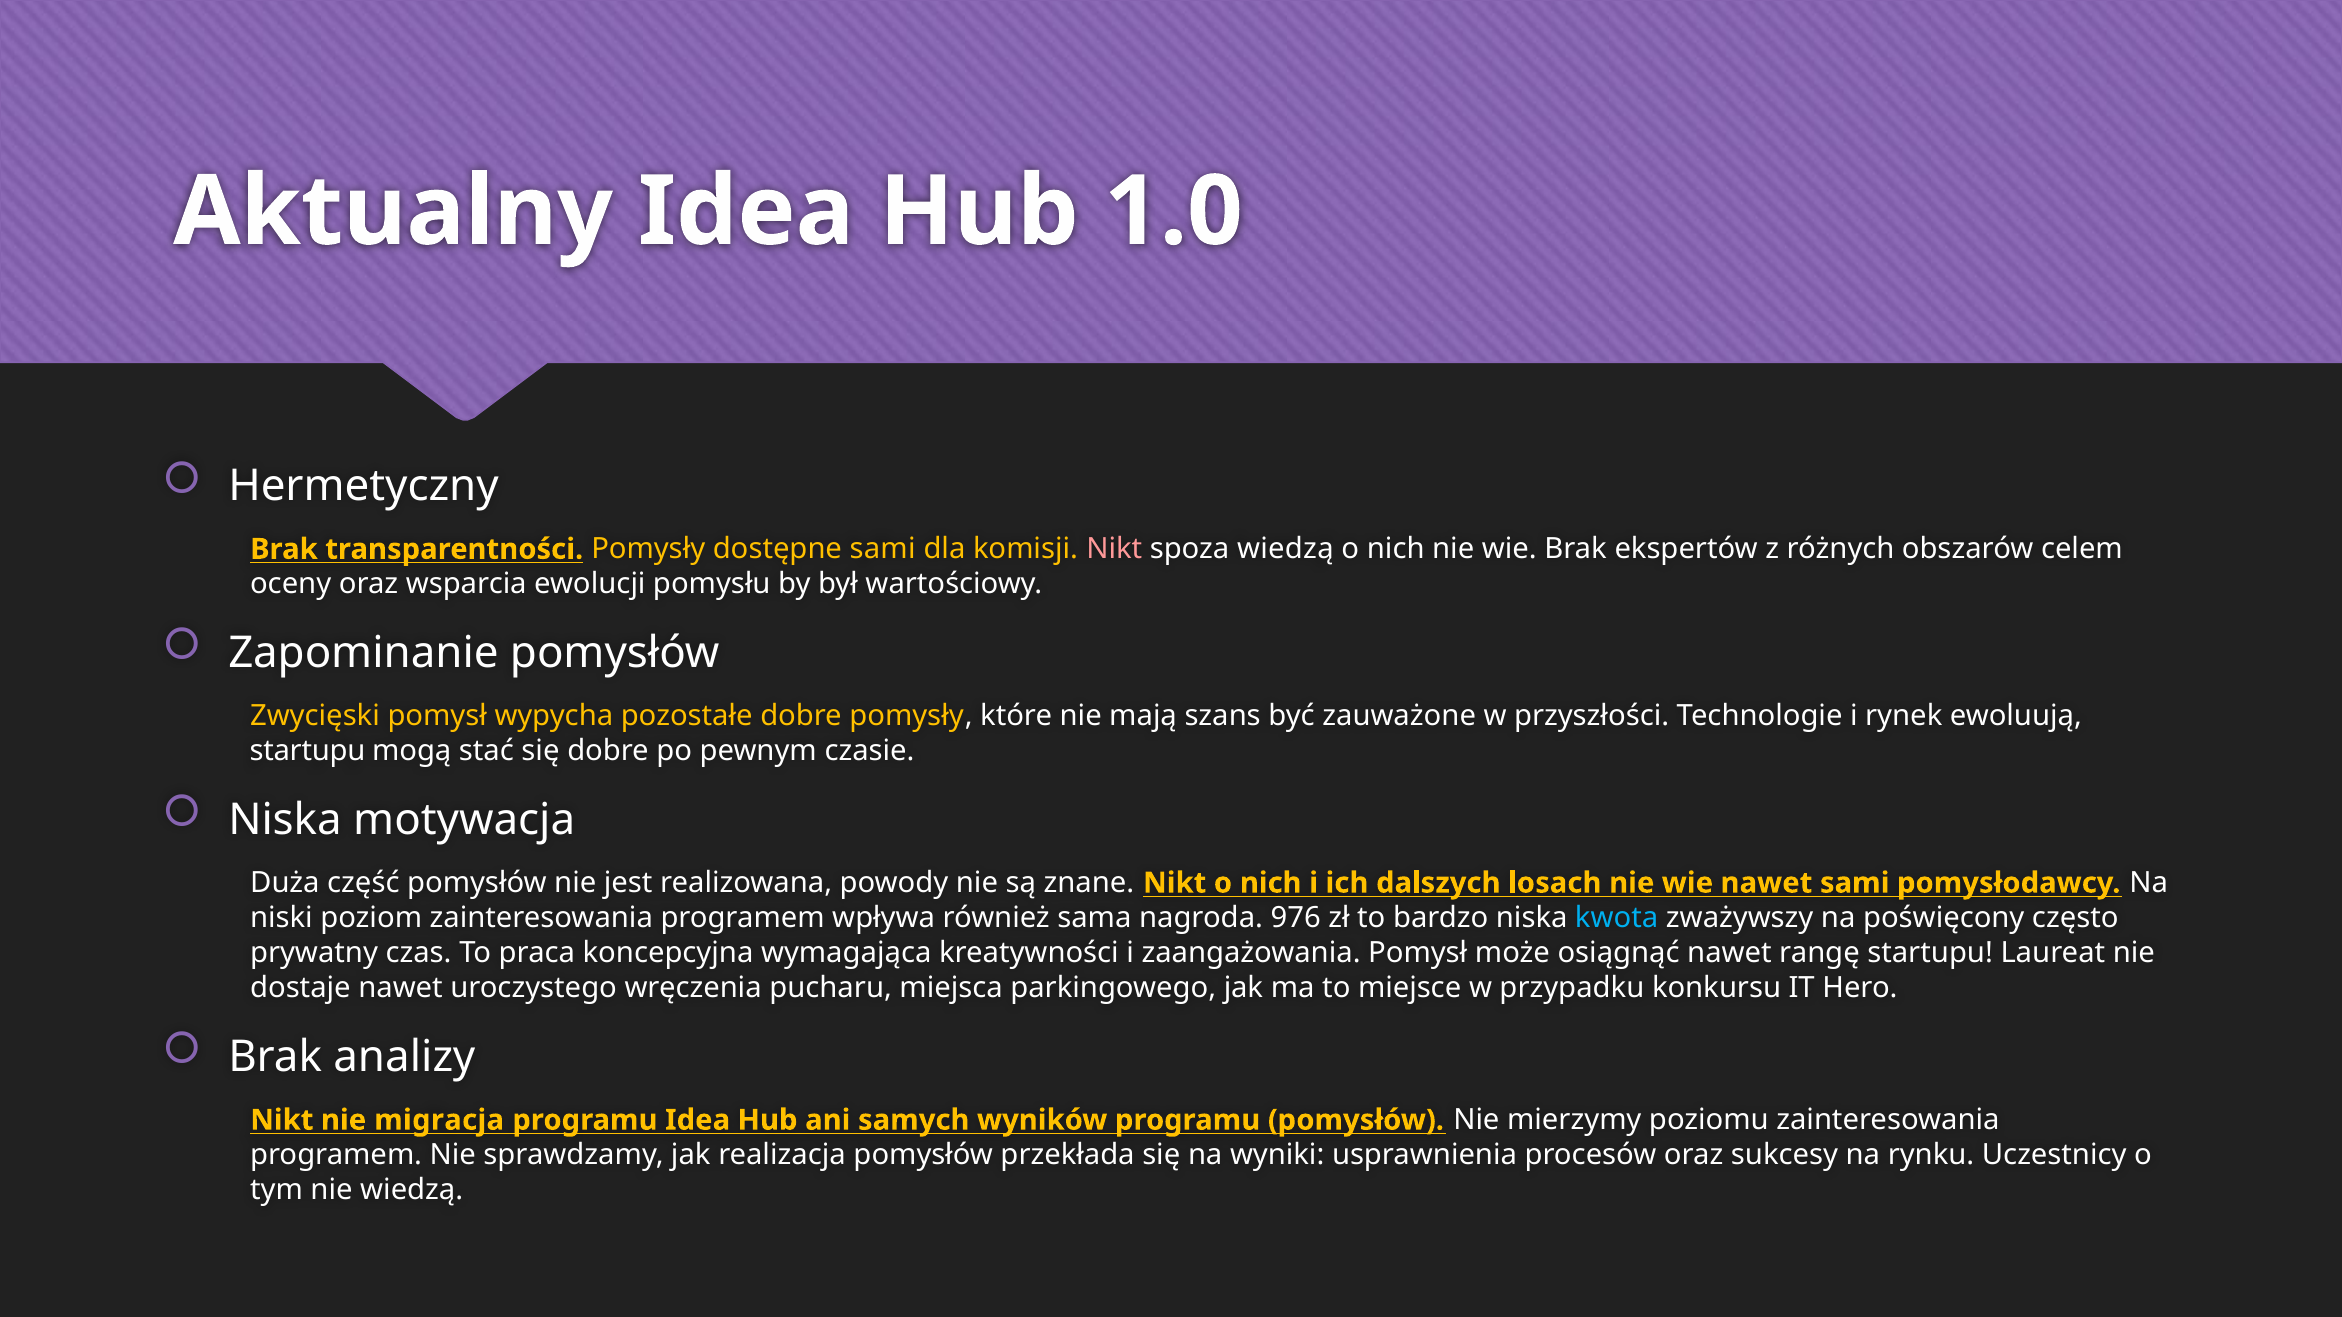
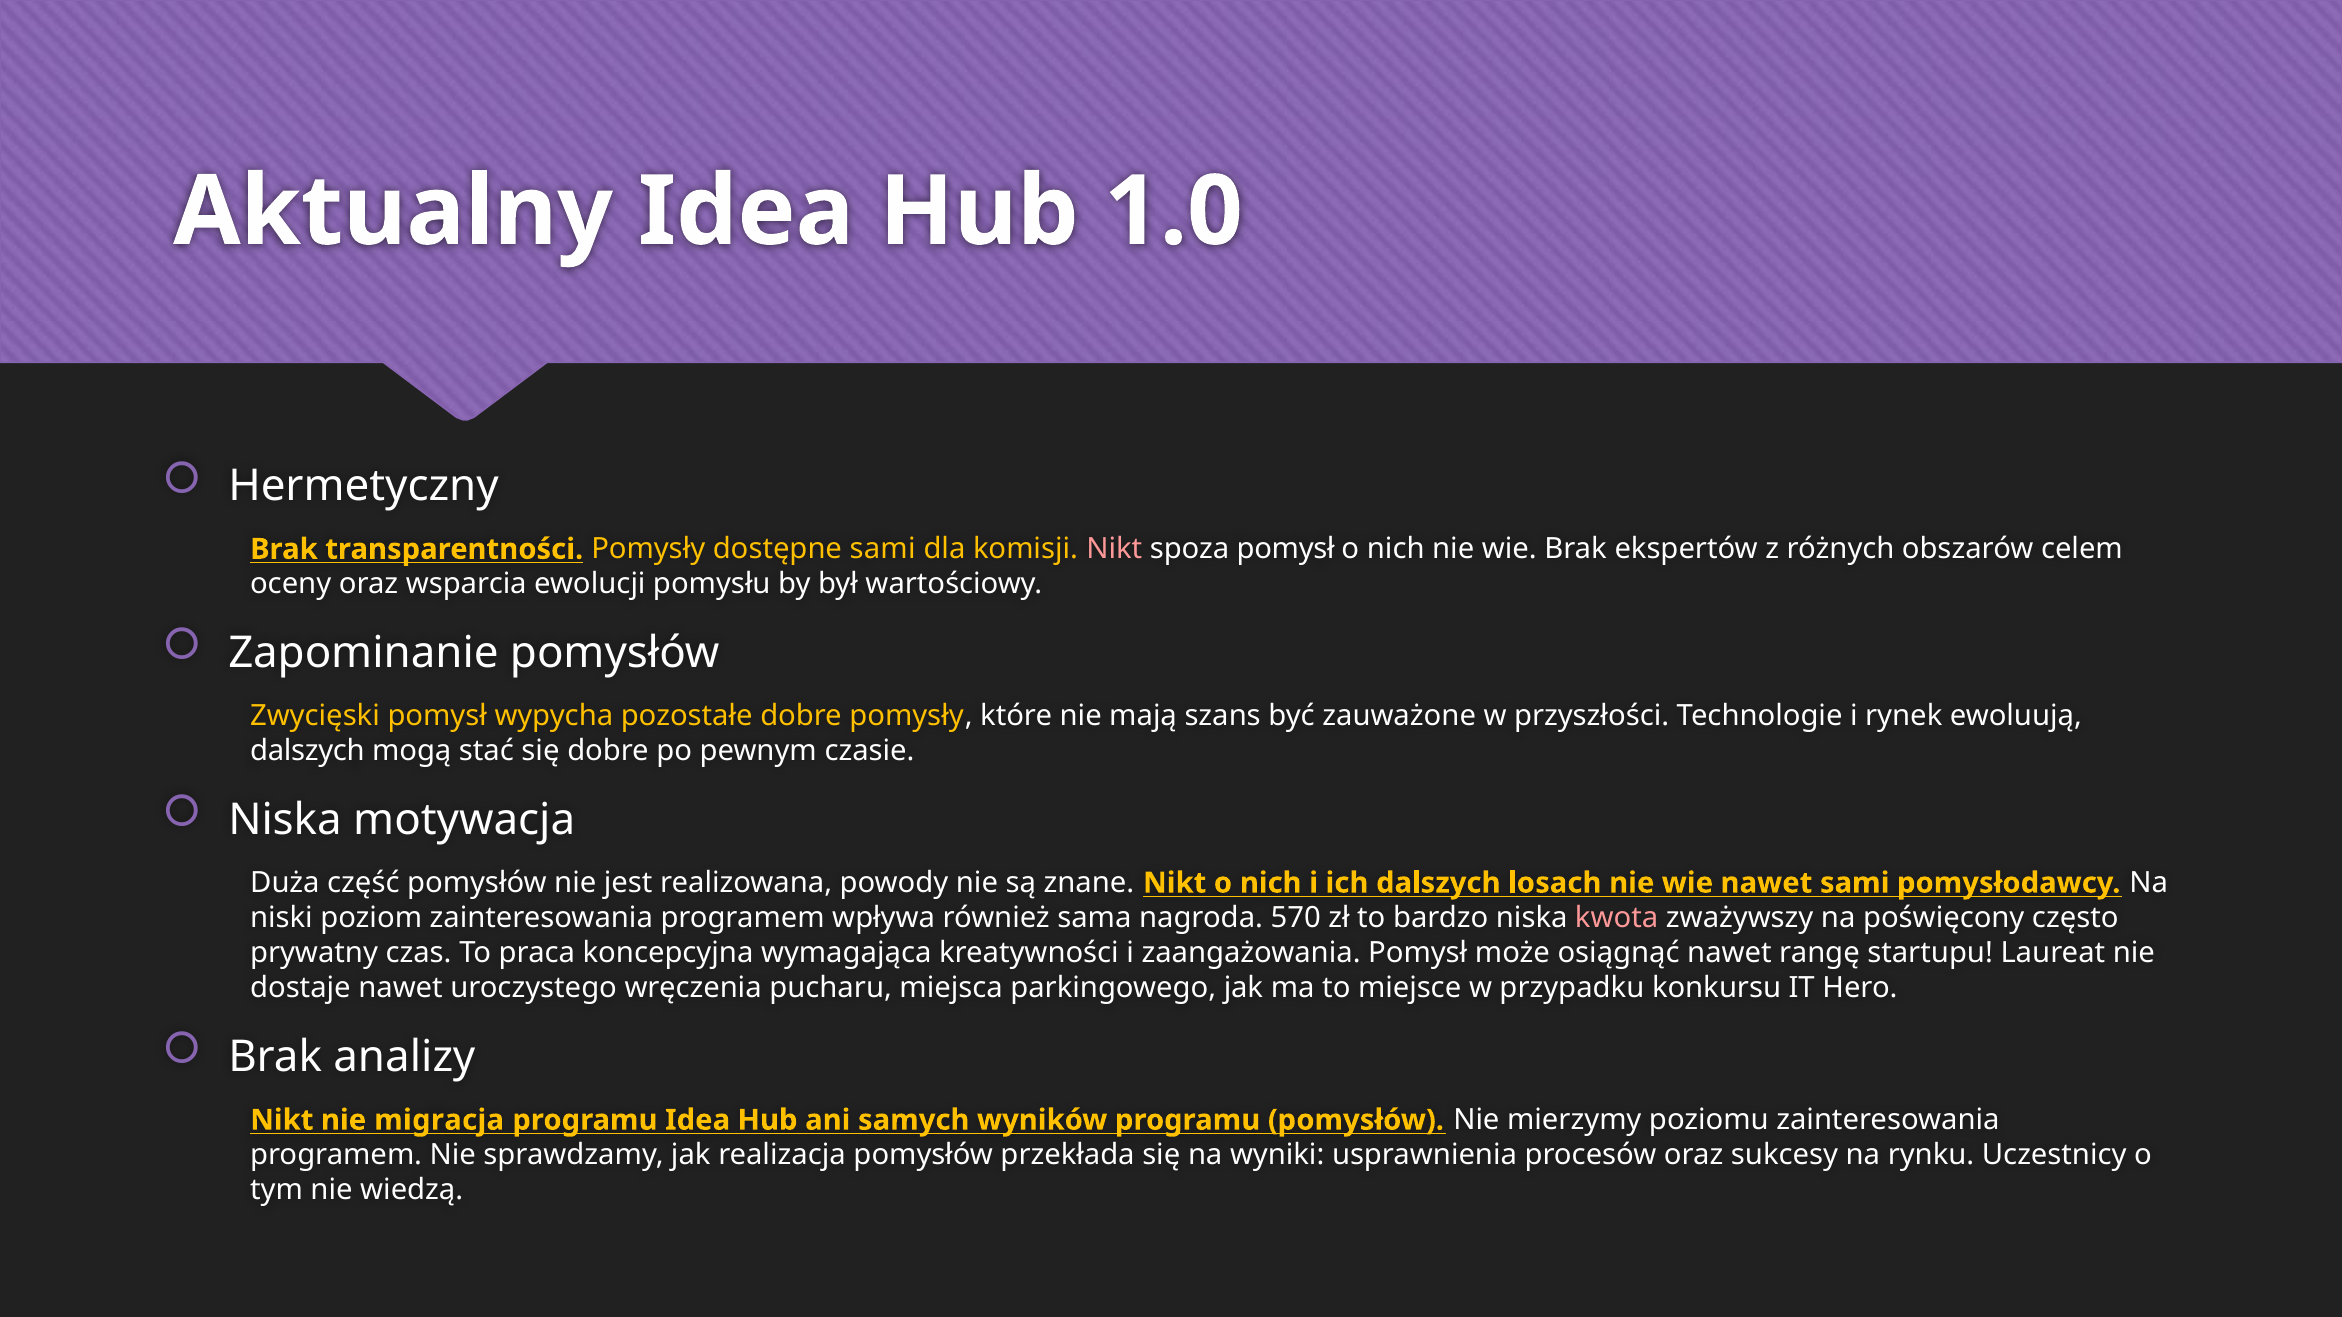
spoza wiedzą: wiedzą -> pomysł
startupu at (307, 751): startupu -> dalszych
976: 976 -> 570
kwota colour: light blue -> pink
